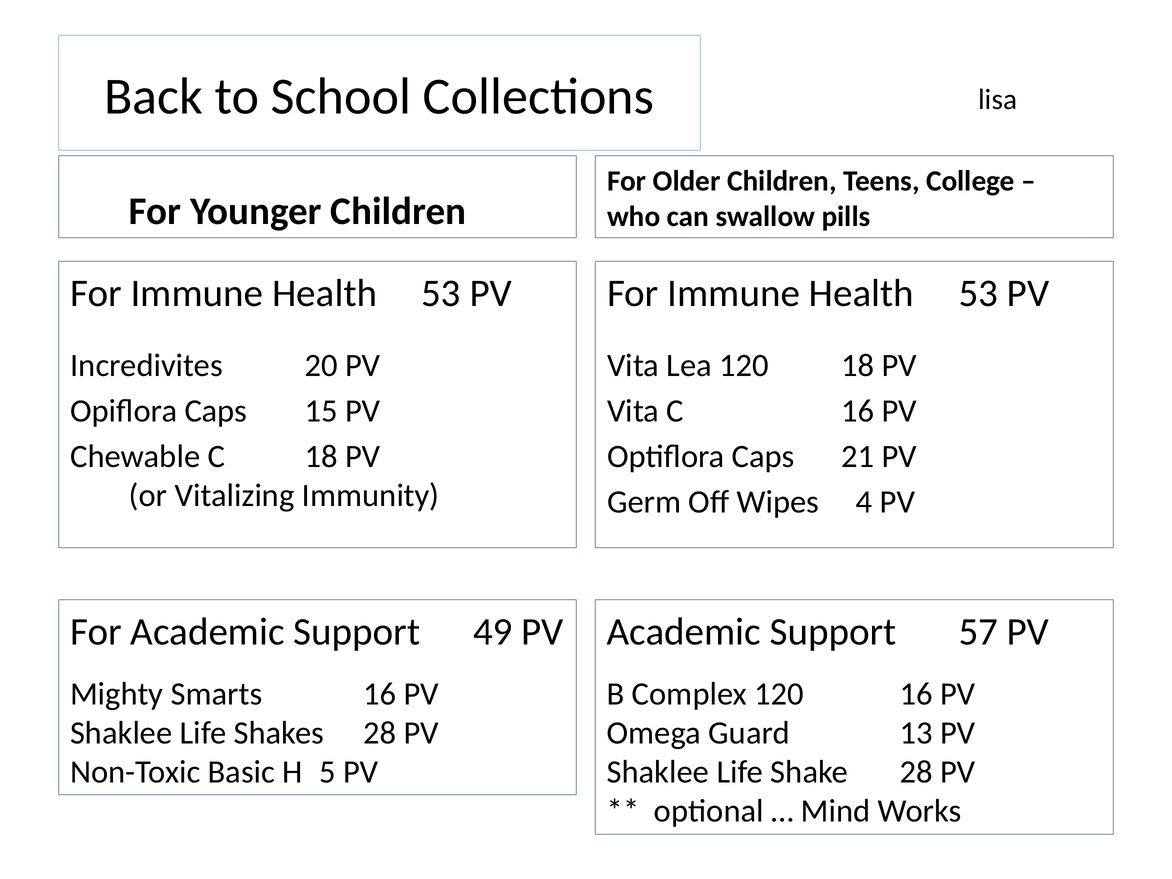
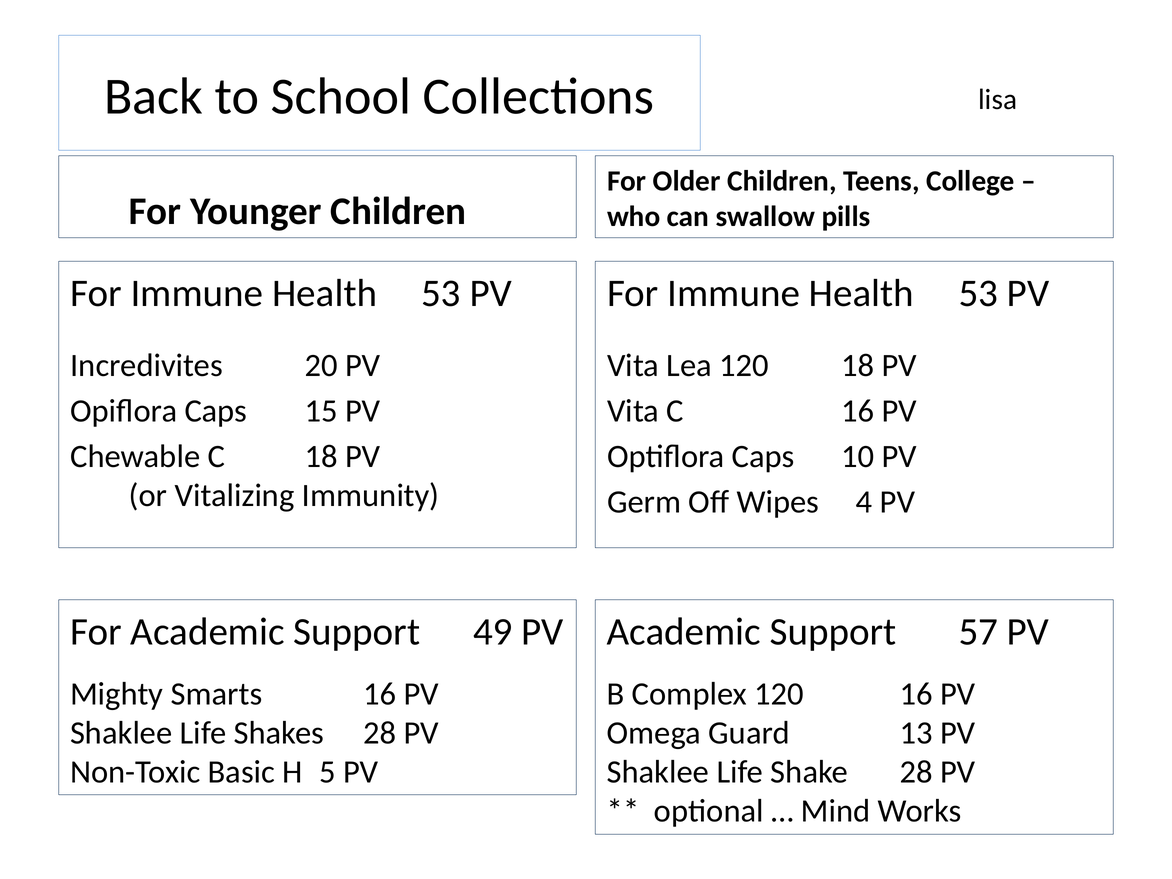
21: 21 -> 10
